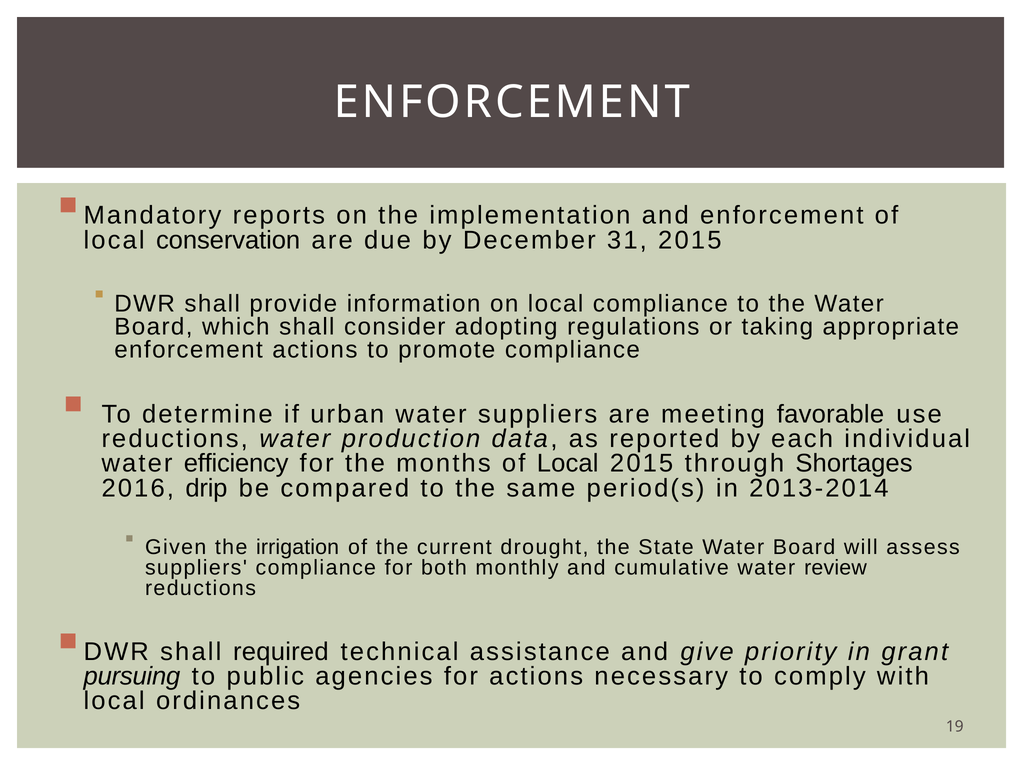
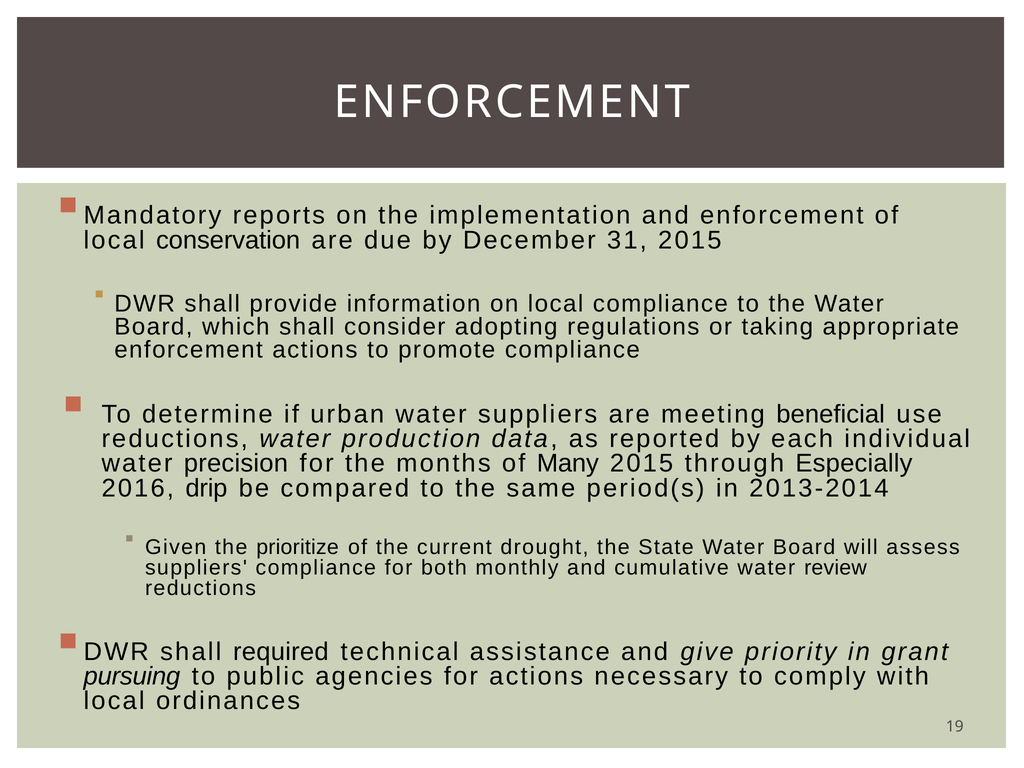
favorable: favorable -> beneficial
efficiency: efficiency -> precision
months of Local: Local -> Many
Shortages: Shortages -> Especially
irrigation: irrigation -> prioritize
